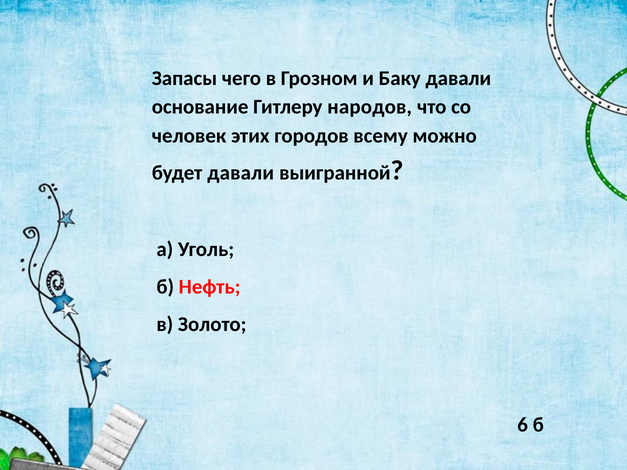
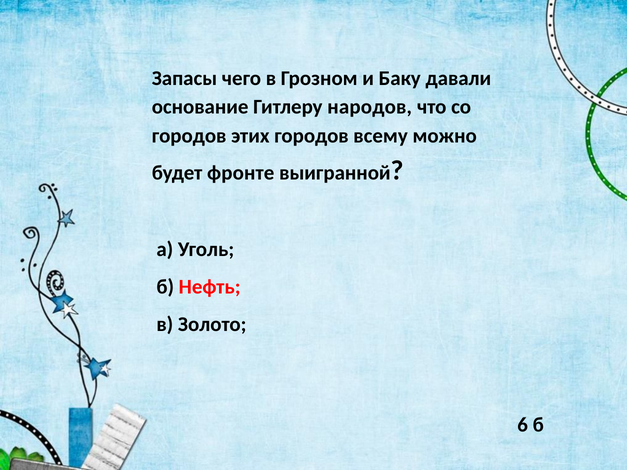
человек at (189, 136): человек -> городов
будет давали: давали -> фронте
